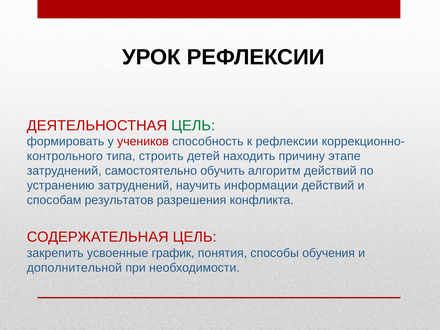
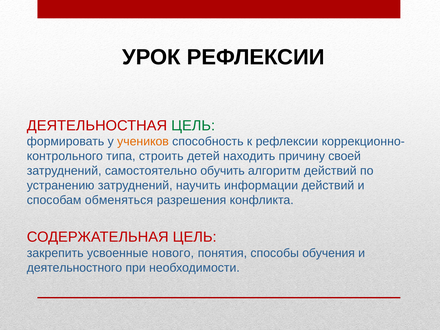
учеников colour: red -> orange
этапе: этапе -> своей
результатов: результатов -> обменяться
график: график -> нового
дополнительной: дополнительной -> деятельностного
